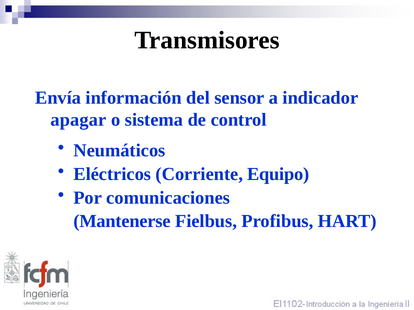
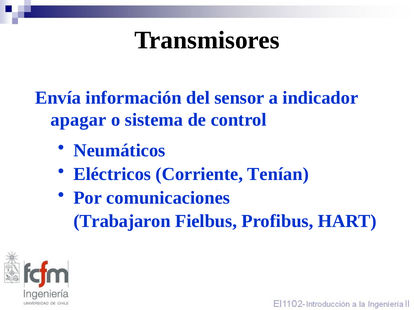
Equipo: Equipo -> Tenían
Mantenerse: Mantenerse -> Trabajaron
